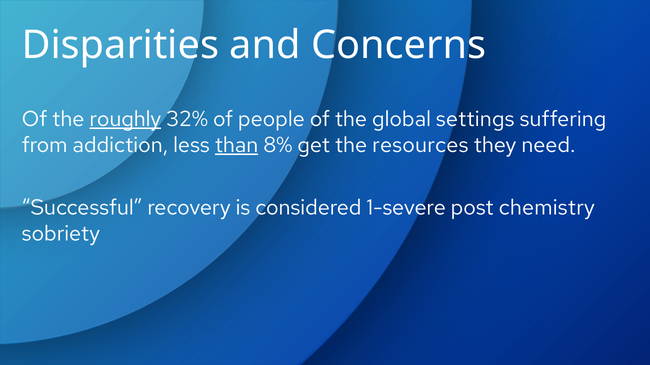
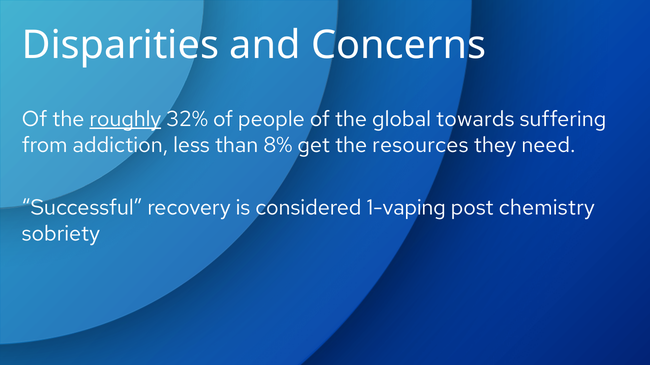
settings: settings -> towards
than underline: present -> none
1-severe: 1-severe -> 1-vaping
